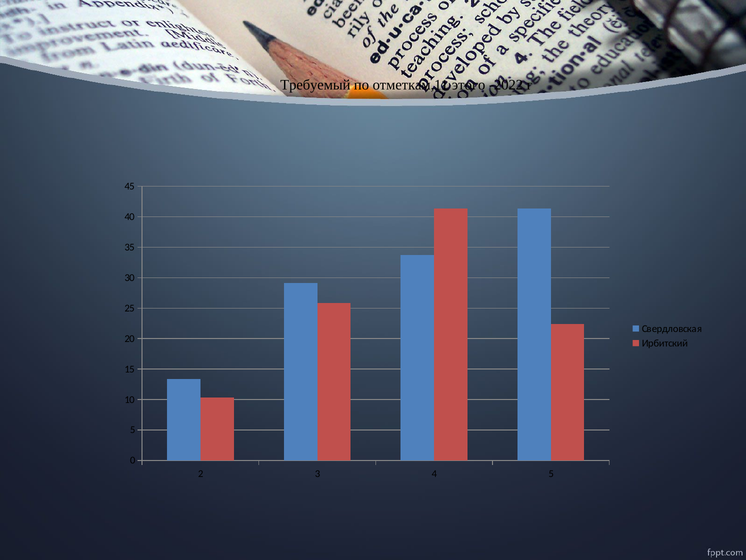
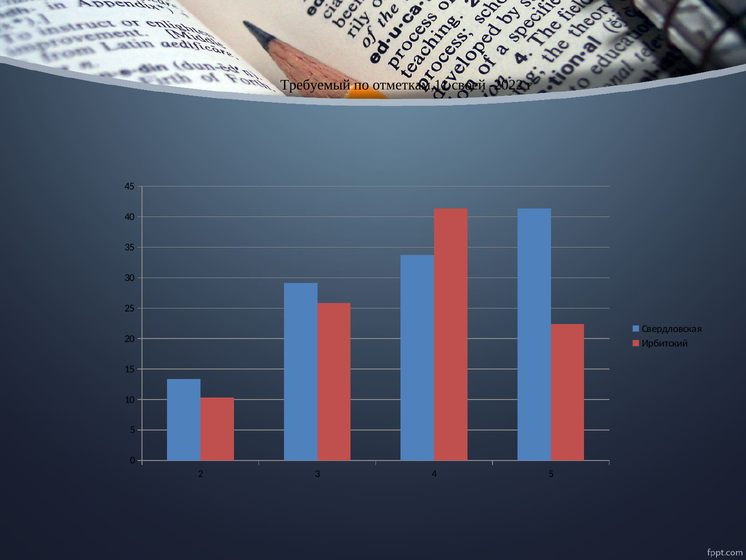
этого: этого -> своей
